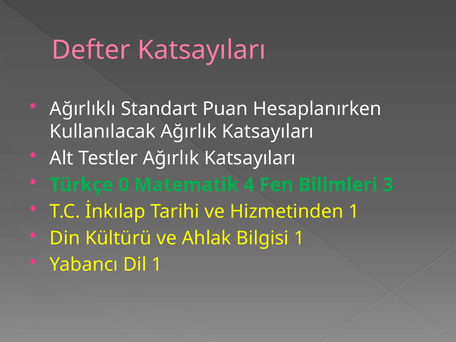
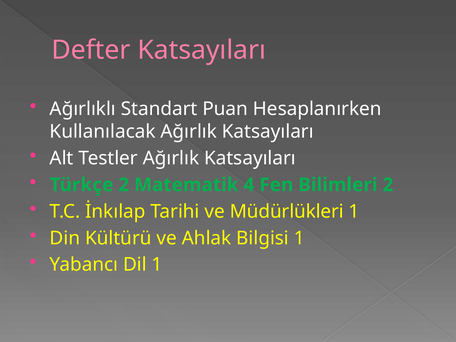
Türkçe 0: 0 -> 2
Bilimleri 3: 3 -> 2
Hizmetinden: Hizmetinden -> Müdürlükleri
